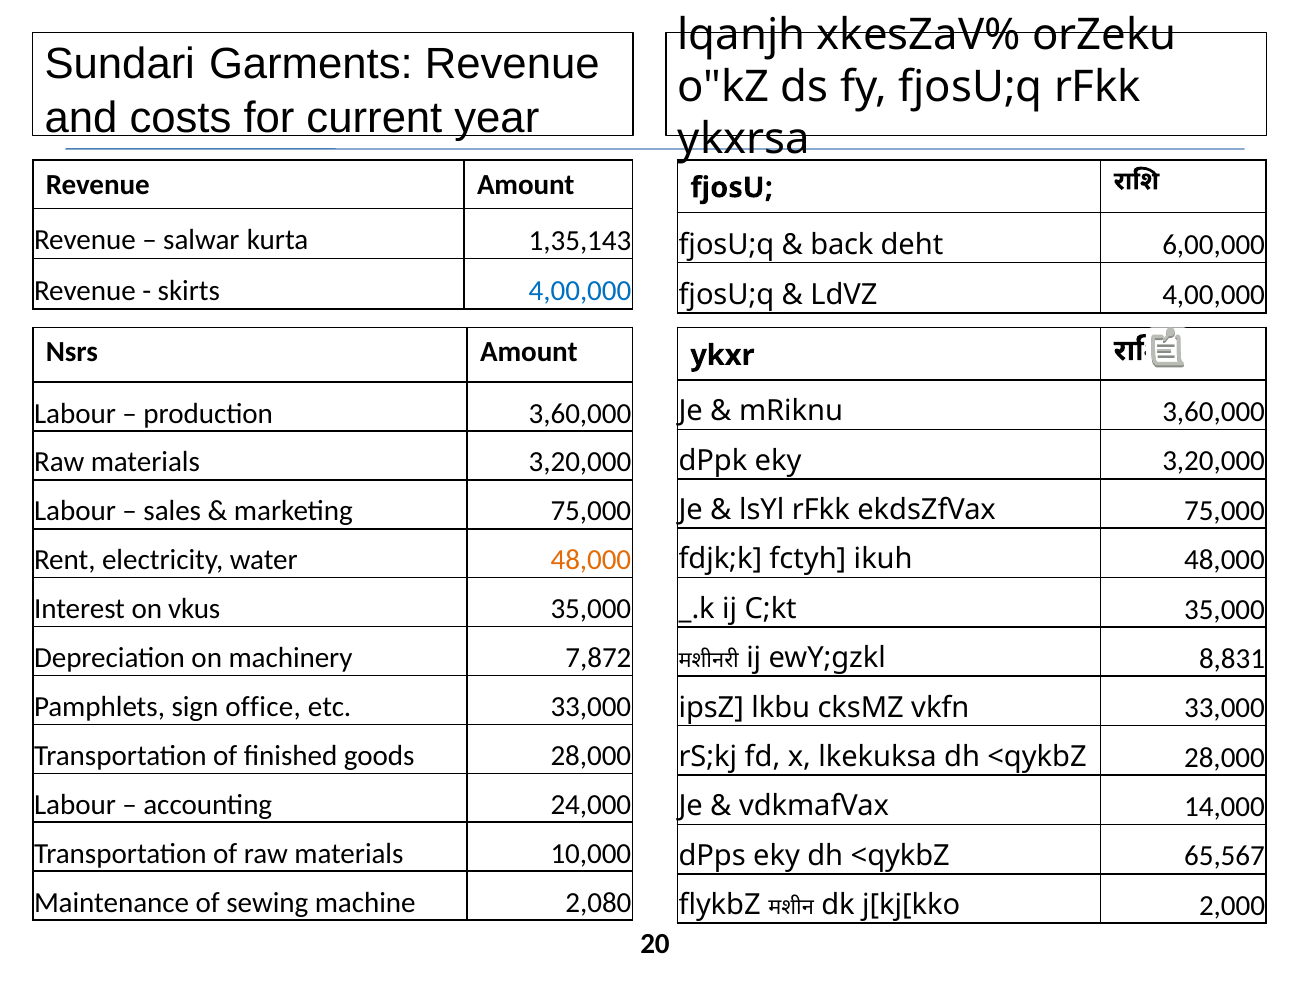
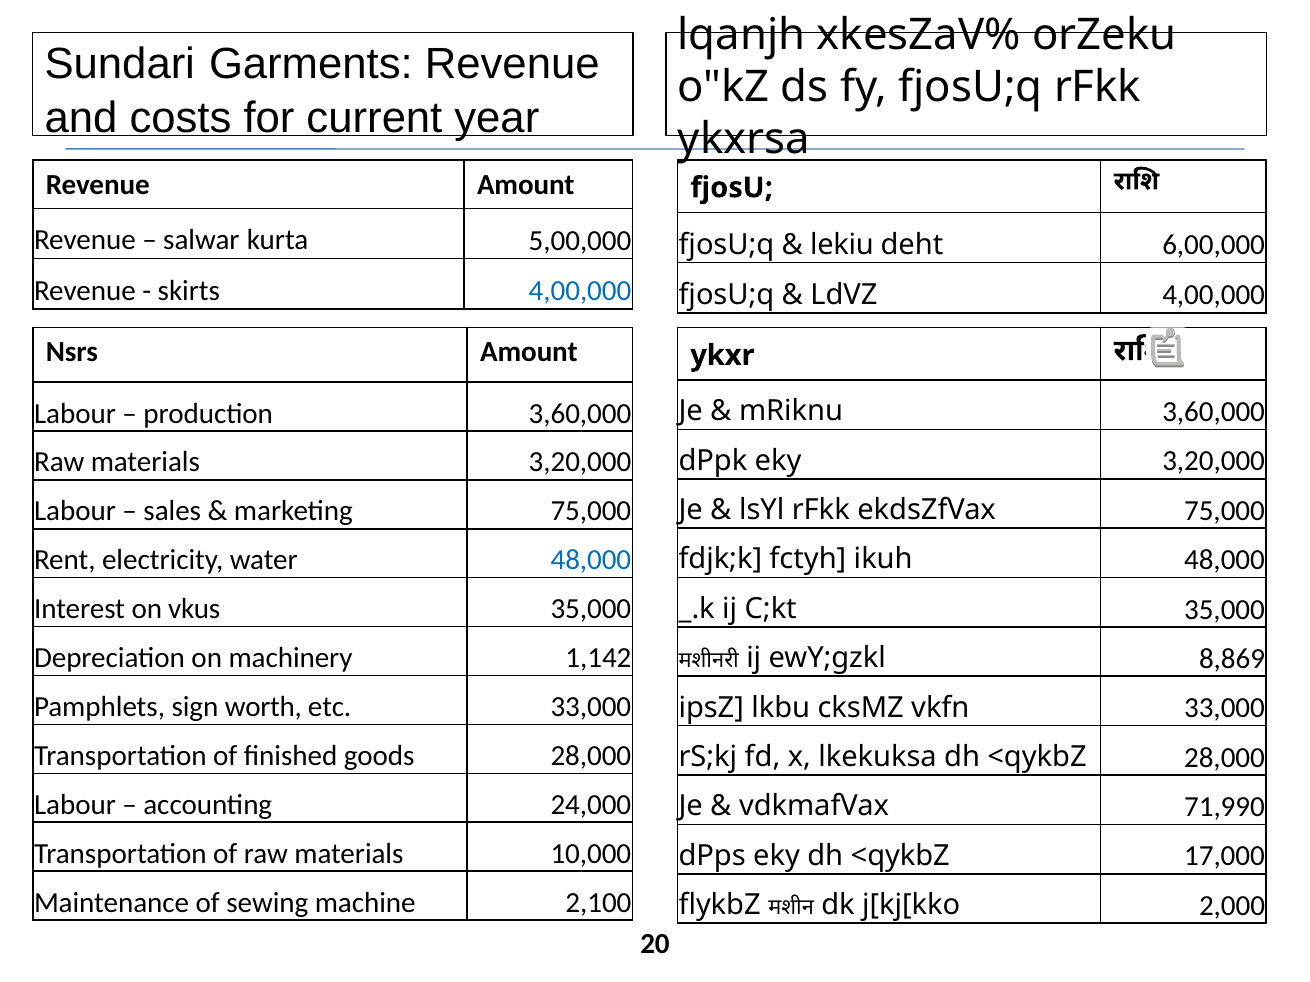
1,35,143: 1,35,143 -> 5,00,000
back: back -> lekiu
48,000 at (591, 561) colour: orange -> blue
7,872: 7,872 -> 1,142
8,831: 8,831 -> 8,869
office: office -> worth
14,000: 14,000 -> 71,990
65,567: 65,567 -> 17,000
2,080: 2,080 -> 2,100
